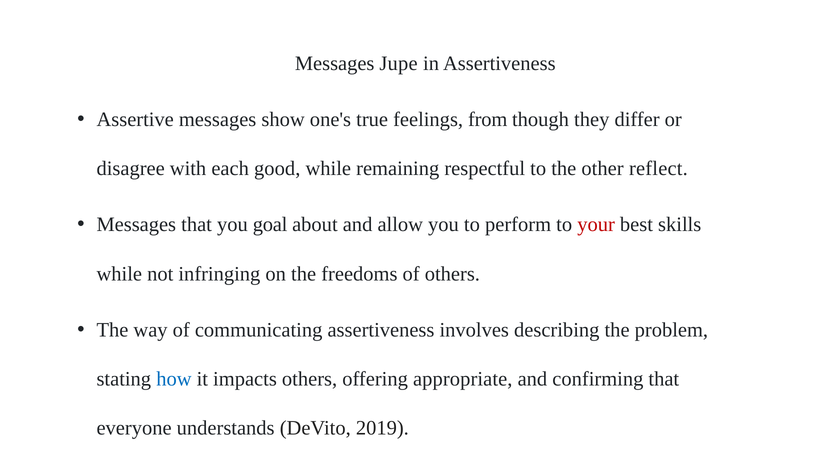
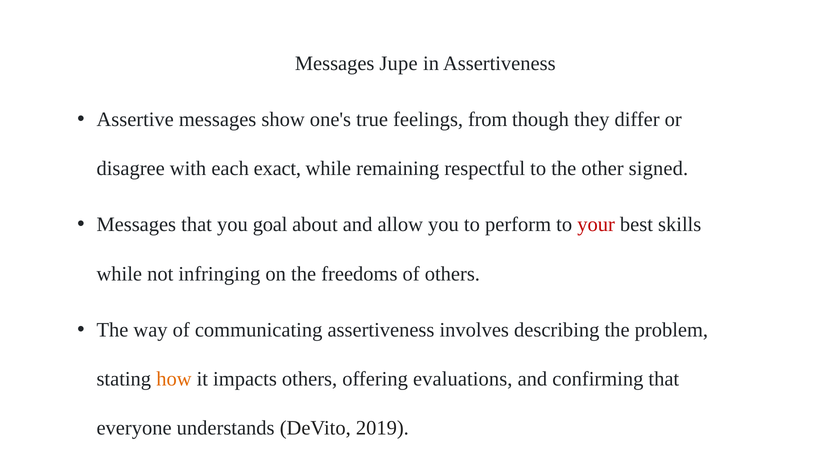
good: good -> exact
reflect: reflect -> signed
how colour: blue -> orange
appropriate: appropriate -> evaluations
